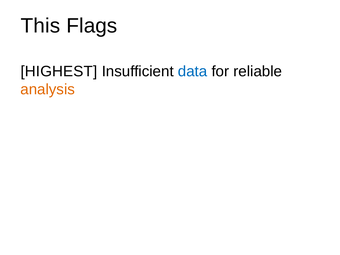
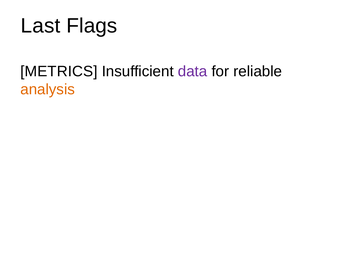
This: This -> Last
HIGHEST: HIGHEST -> METRICS
data colour: blue -> purple
